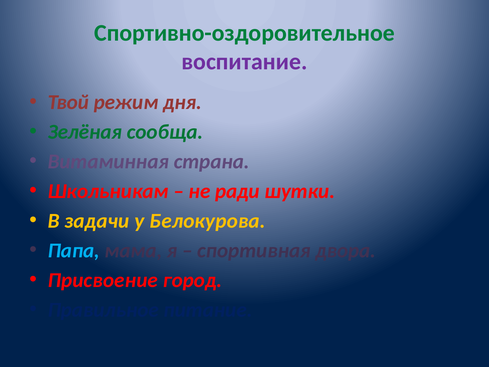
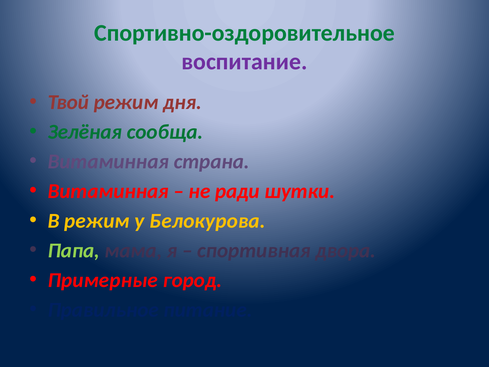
Школьникам at (108, 191): Школьникам -> Витаминная
В задачи: задачи -> режим
Папа colour: light blue -> light green
Присвоение: Присвоение -> Примерные
